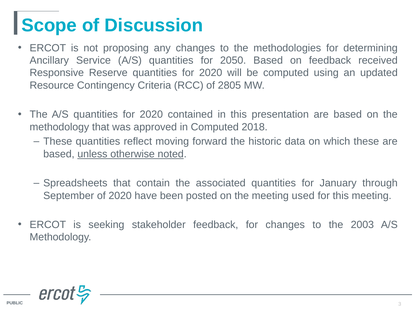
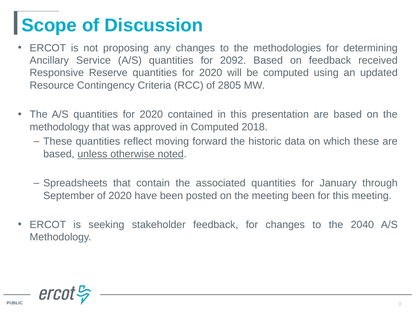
2050: 2050 -> 2092
meeting used: used -> been
2003: 2003 -> 2040
